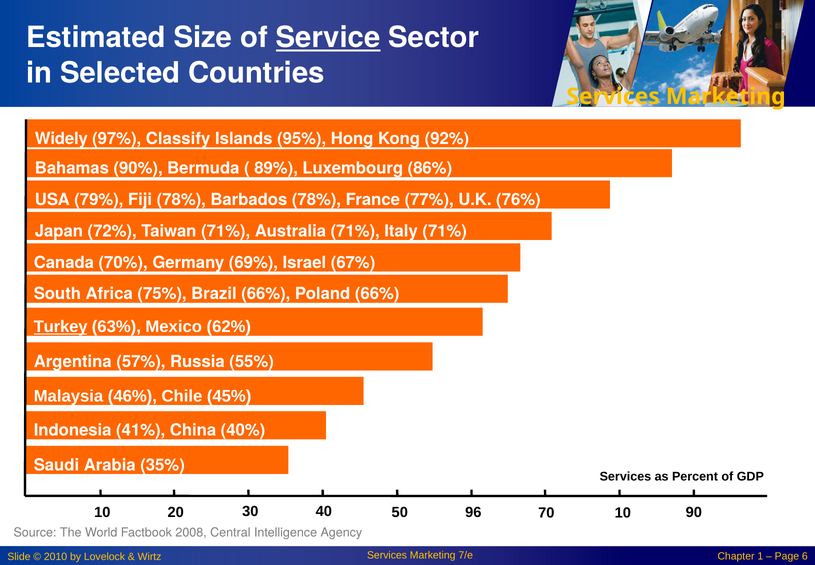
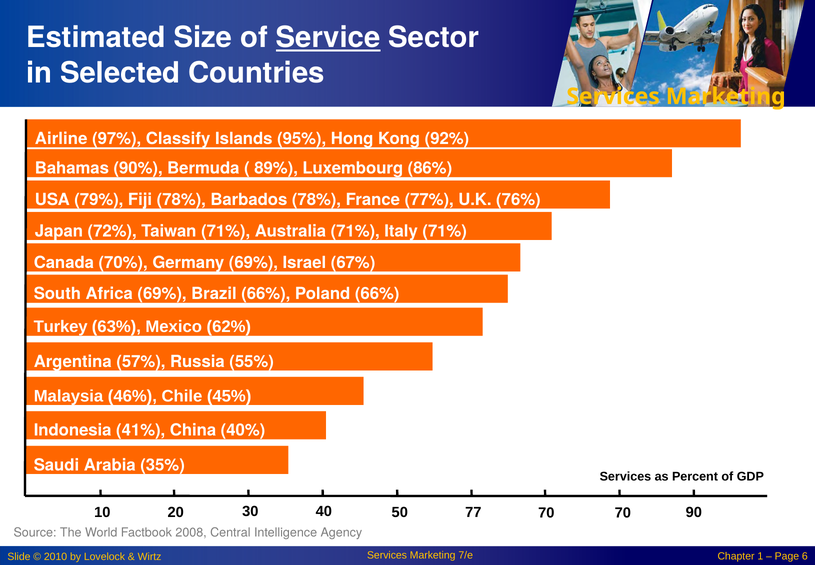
Widely: Widely -> Airline
Africa 75%: 75% -> 69%
Turkey underline: present -> none
96: 96 -> 77
70 10: 10 -> 70
